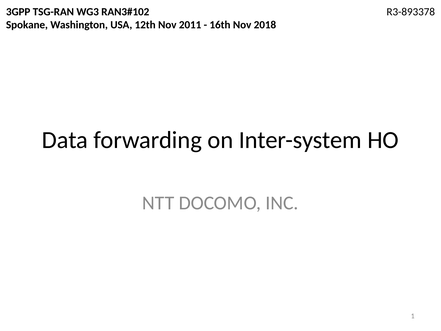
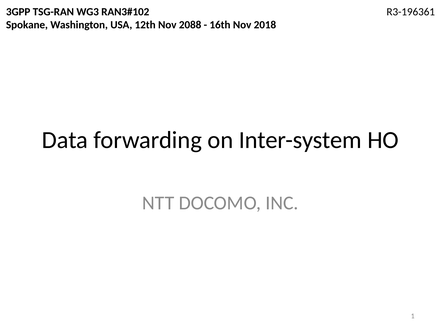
R3-893378: R3-893378 -> R3-196361
2011: 2011 -> 2088
